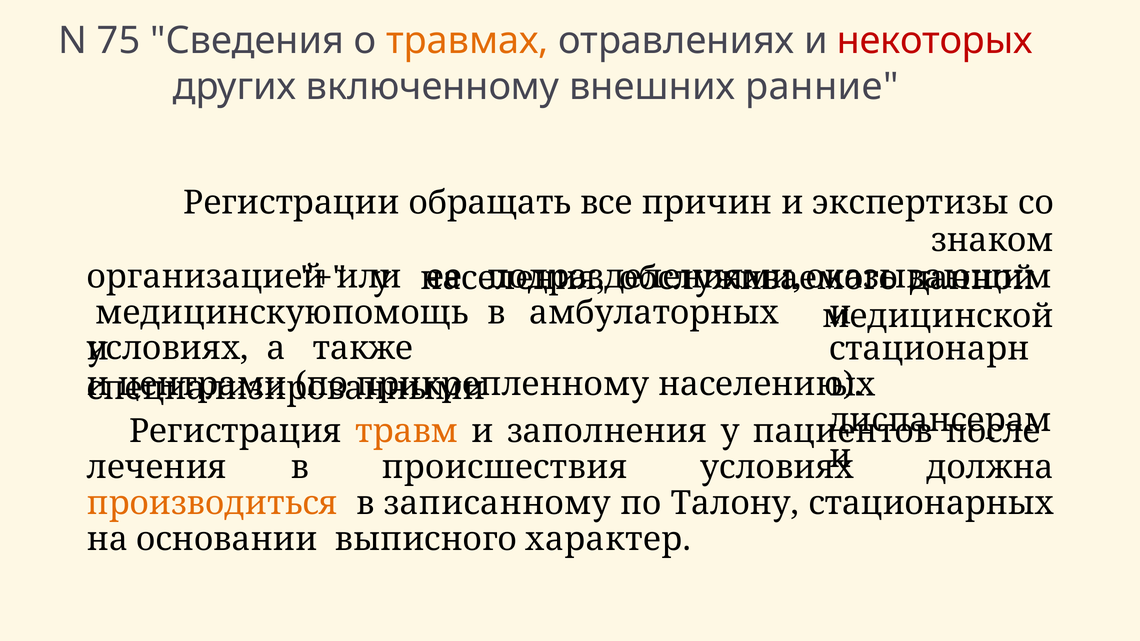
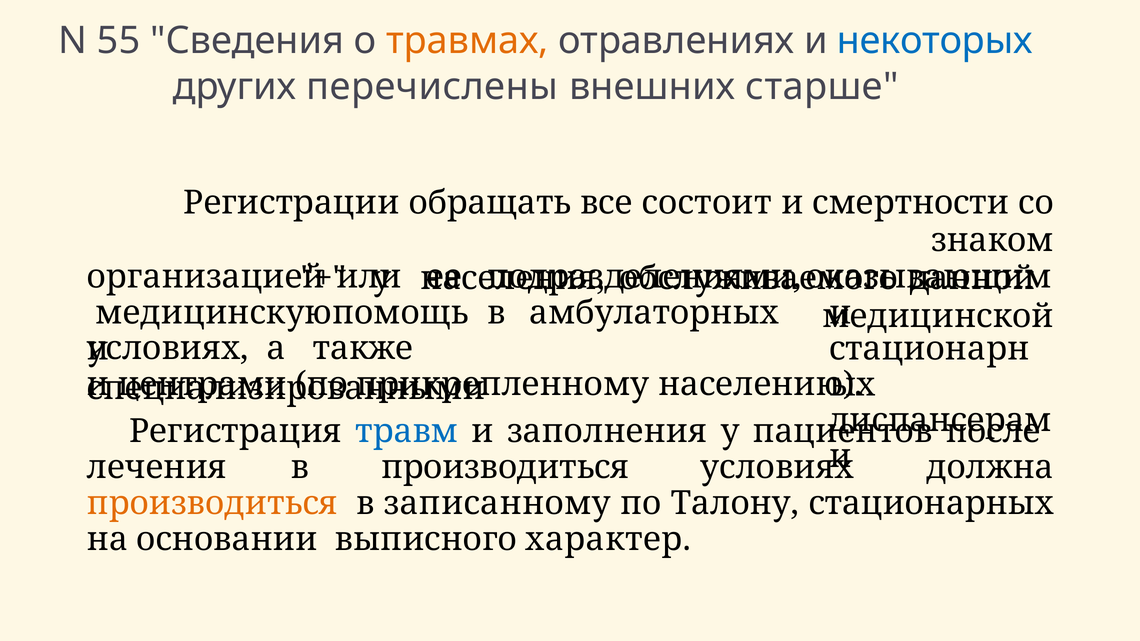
75: 75 -> 55
некоторых colour: red -> blue
включенному: включенному -> перечислены
ранние: ранние -> старше
причин: причин -> состоит
экспертизы: экспертизы -> смертности
травм colour: orange -> blue
в происшествия: происшествия -> производиться
